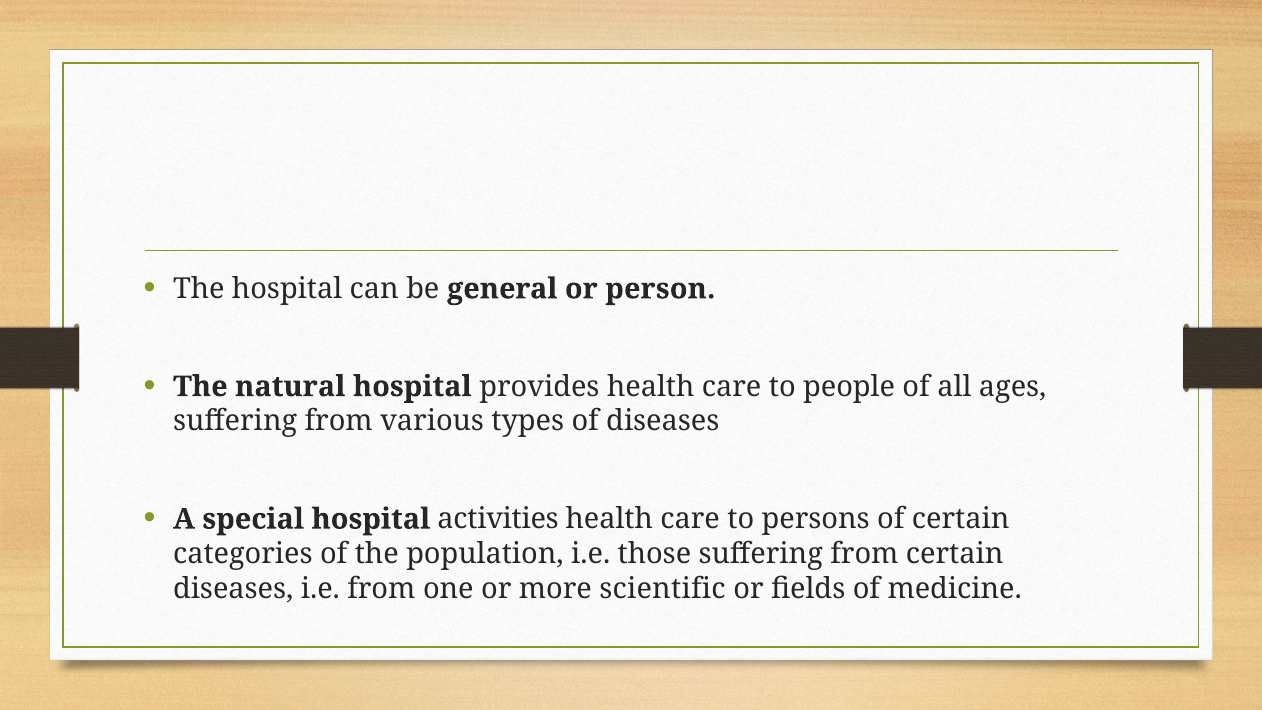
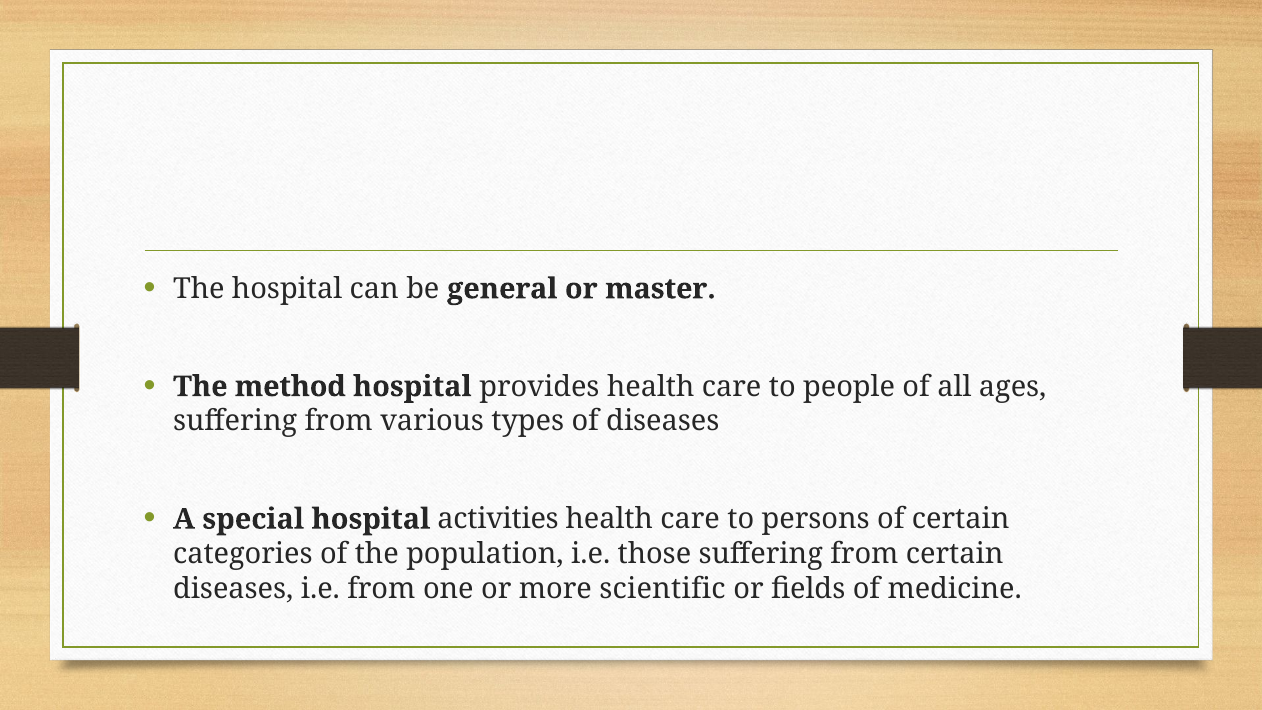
person: person -> master
natural: natural -> method
